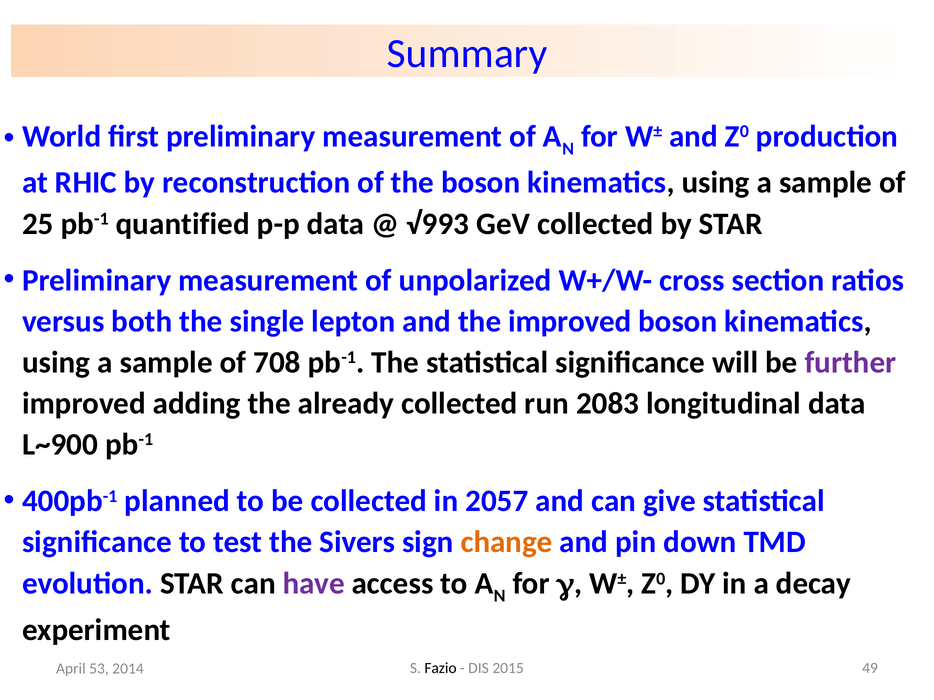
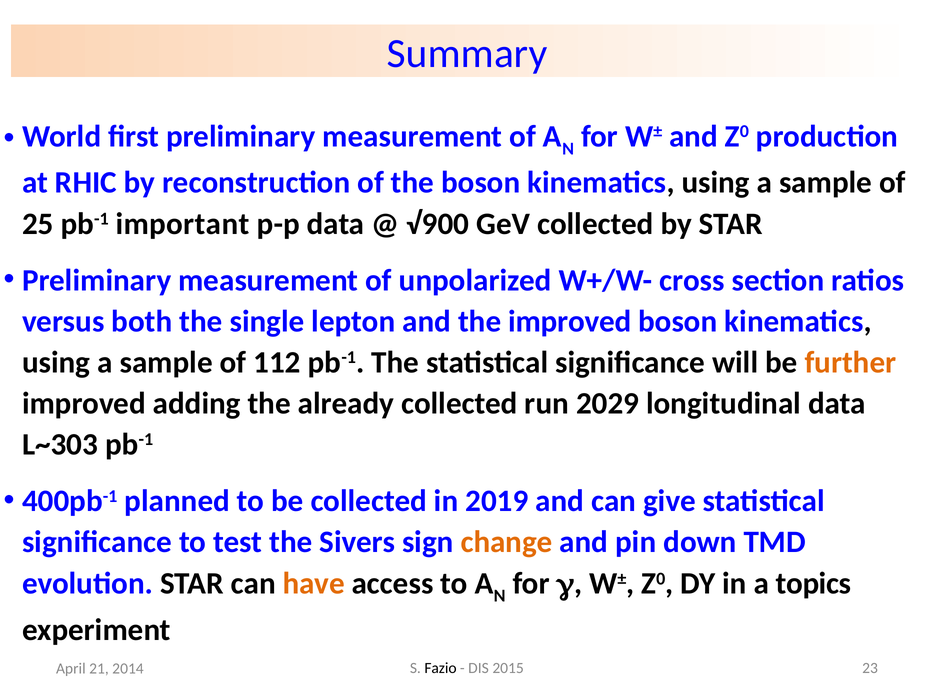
quantified: quantified -> important
√993: √993 -> √900
708: 708 -> 112
further colour: purple -> orange
2083: 2083 -> 2029
L~900: L~900 -> L~303
2057: 2057 -> 2019
have colour: purple -> orange
decay: decay -> topics
49: 49 -> 23
53: 53 -> 21
